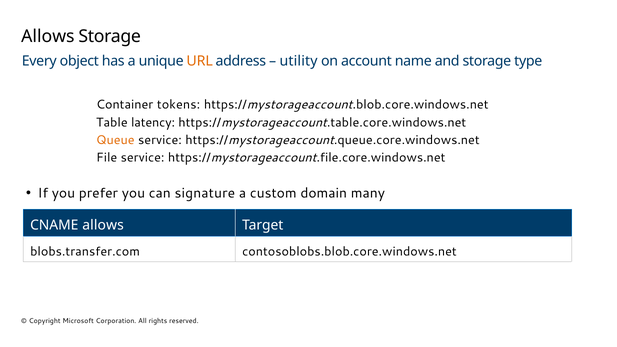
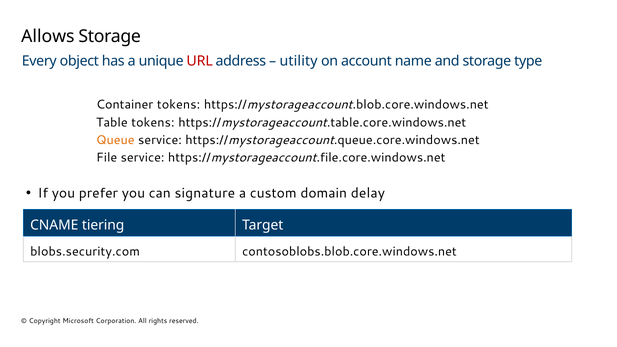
URL colour: orange -> red
Table latency: latency -> tokens
many: many -> delay
CNAME allows: allows -> tiering
blobs.transfer.com: blobs.transfer.com -> blobs.security.com
